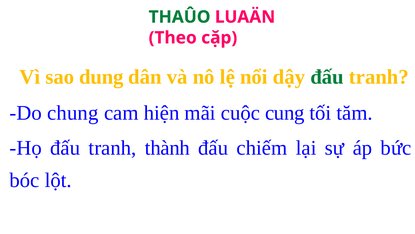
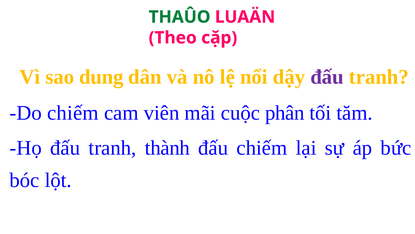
đấu at (327, 77) colour: green -> purple
Do chung: chung -> chiếm
hiện: hiện -> viên
cung: cung -> phân
